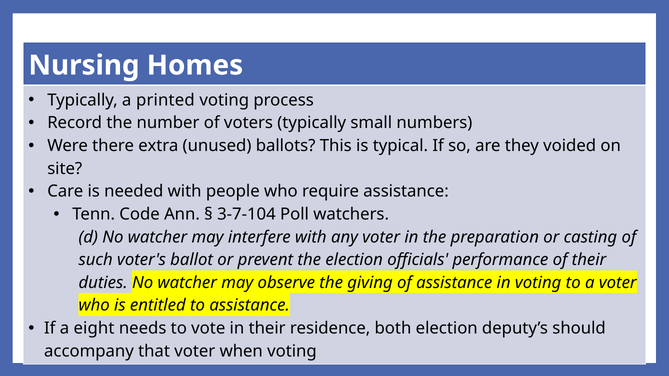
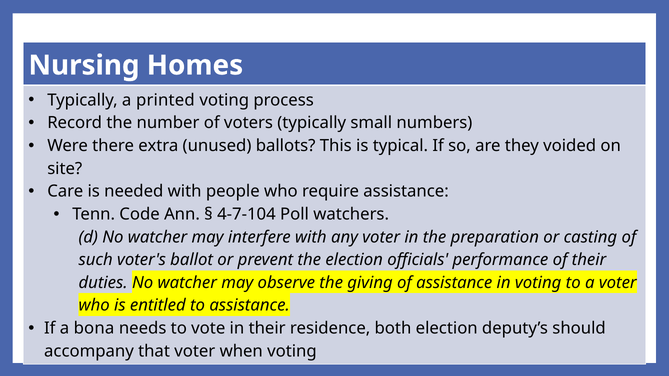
3-7-104: 3-7-104 -> 4-7-104
eight: eight -> bona
